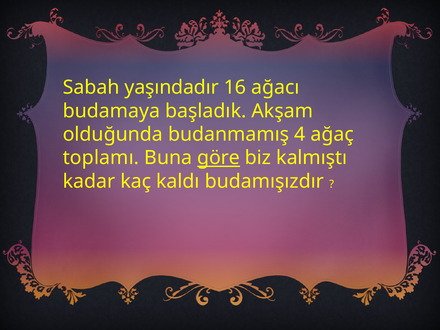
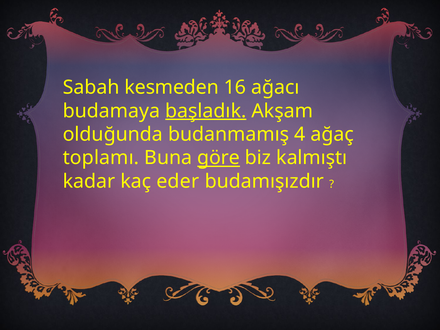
yaşındadır: yaşındadır -> kesmeden
başladık underline: none -> present
kaldı: kaldı -> eder
